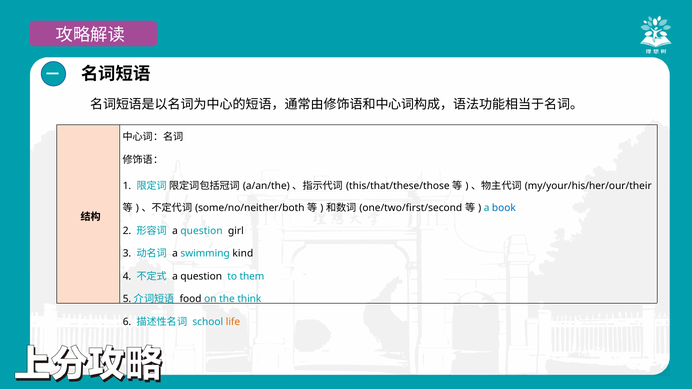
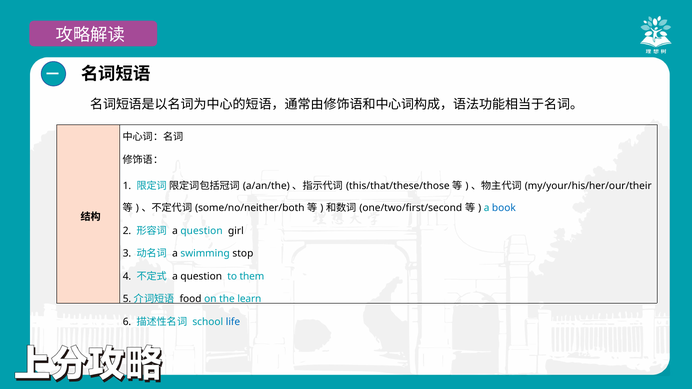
kind: kind -> stop
think: think -> learn
life colour: orange -> blue
